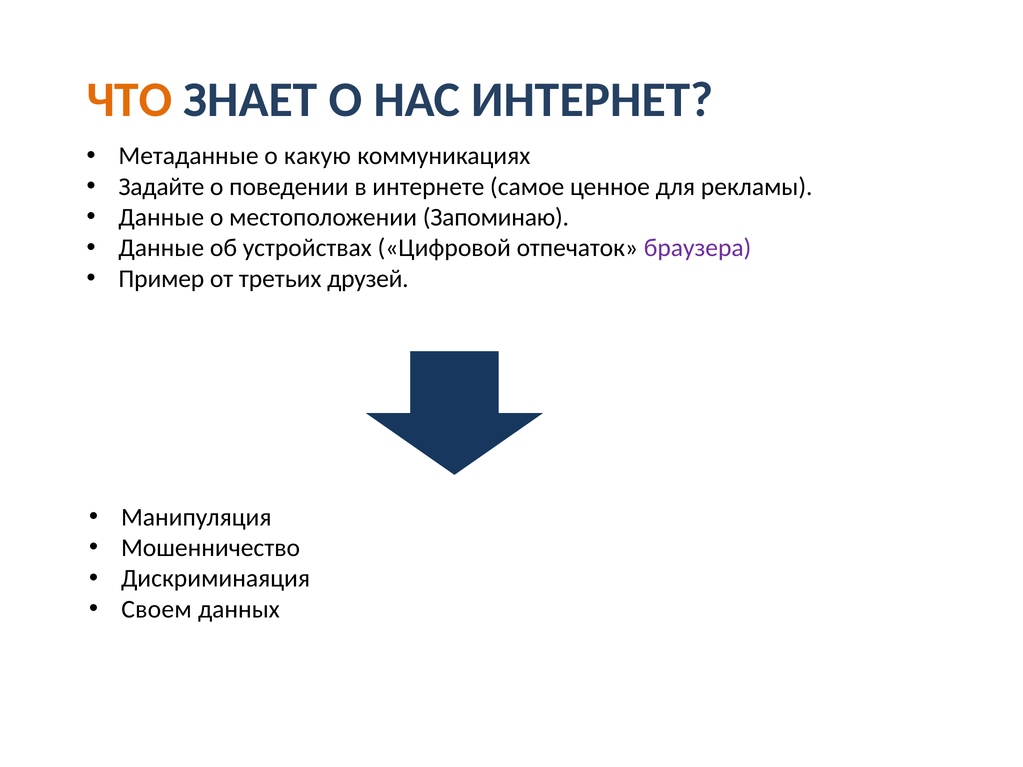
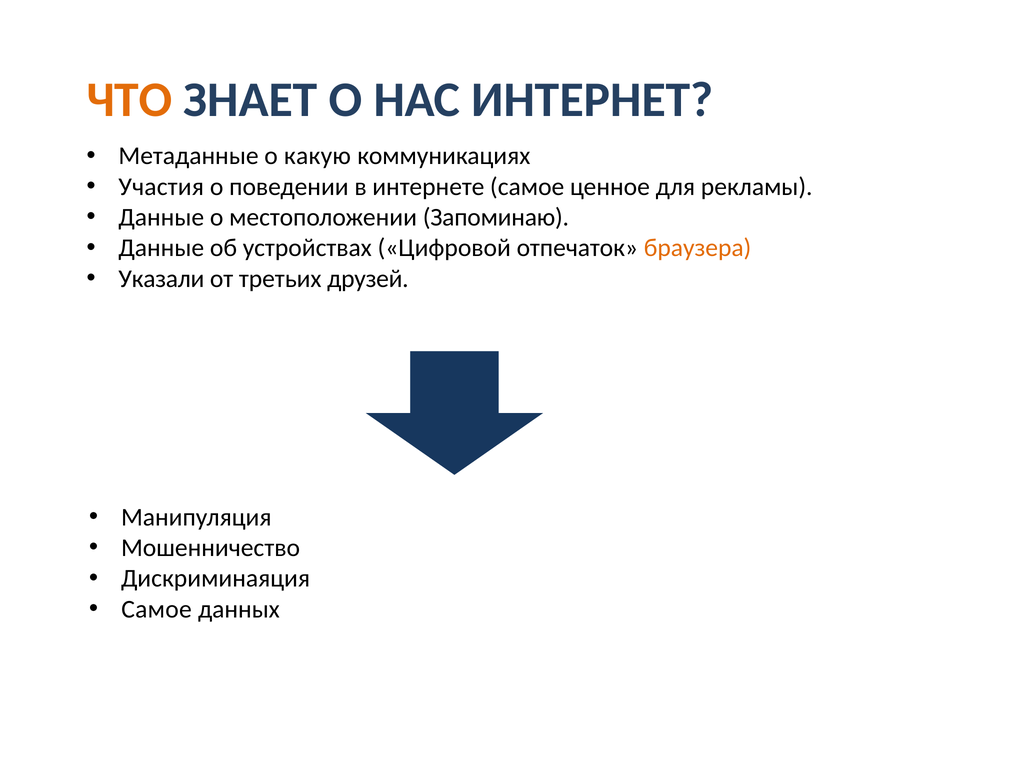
Задайте: Задайте -> Участия
браузера colour: purple -> orange
Пример: Пример -> Указали
Своем at (157, 609): Своем -> Самое
